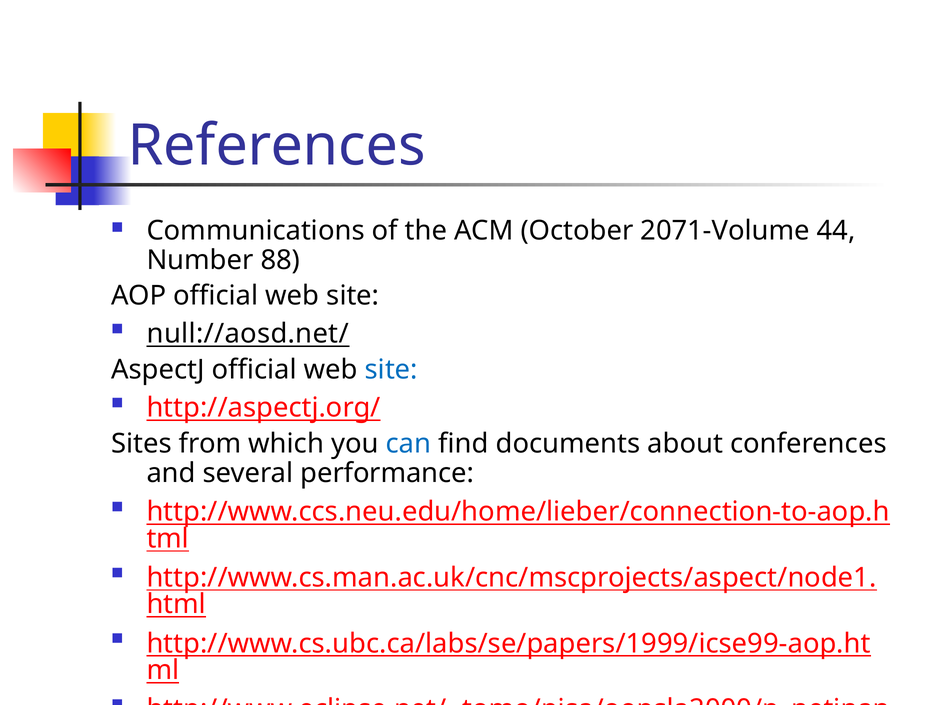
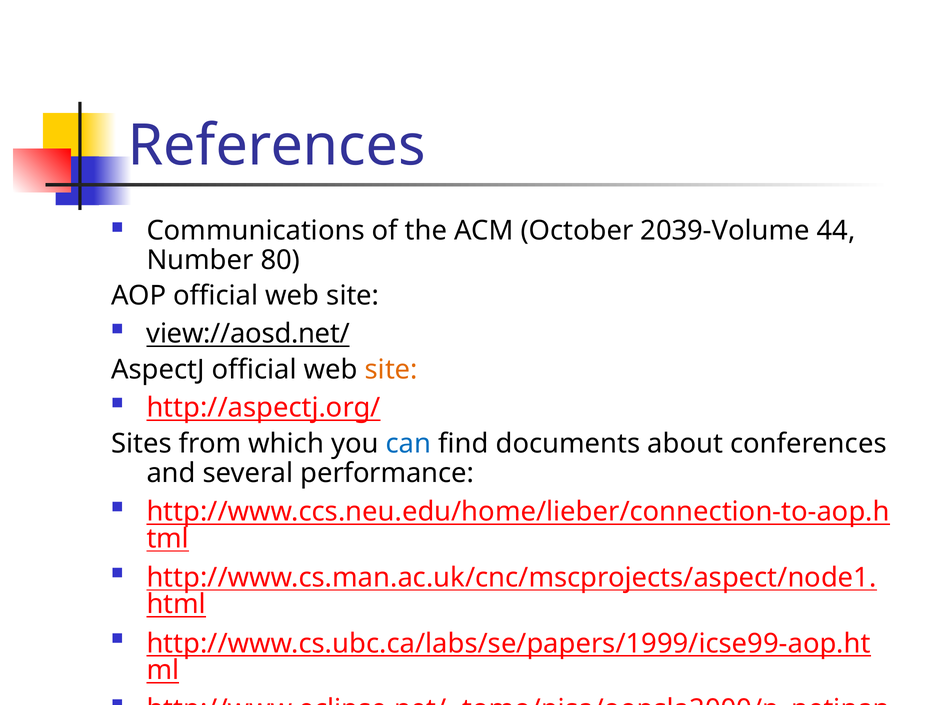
2071-Volume: 2071-Volume -> 2039-Volume
88: 88 -> 80
null://aosd.net/: null://aosd.net/ -> view://aosd.net/
site at (391, 370) colour: blue -> orange
